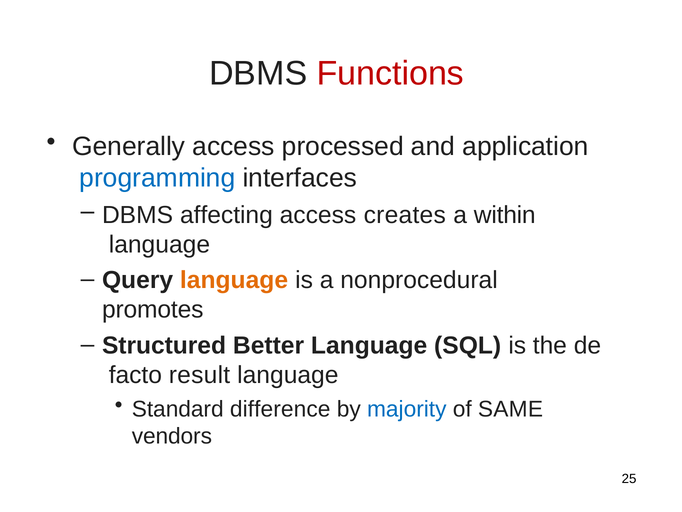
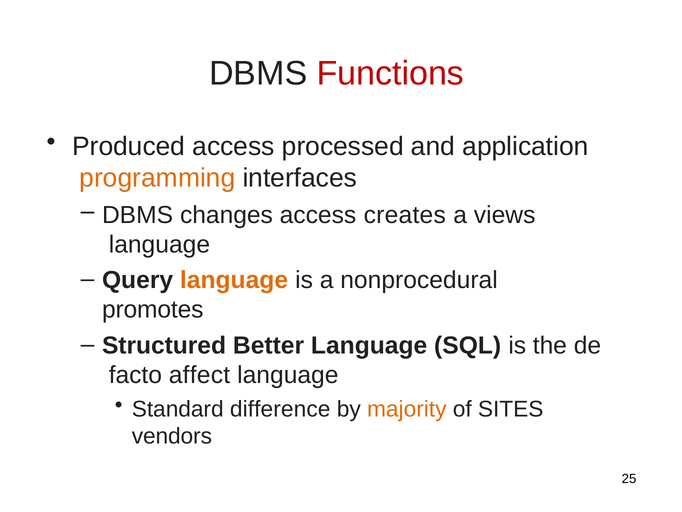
Generally: Generally -> Produced
programming colour: blue -> orange
affecting: affecting -> changes
within: within -> views
result: result -> affect
majority colour: blue -> orange
SAME: SAME -> SITES
